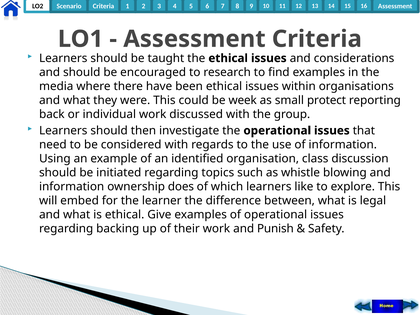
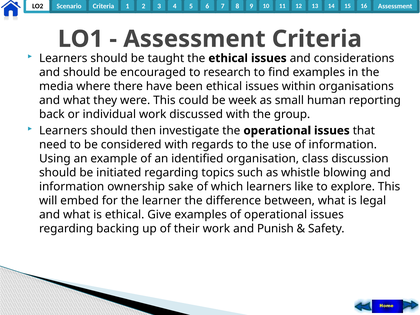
protect: protect -> human
does: does -> sake
